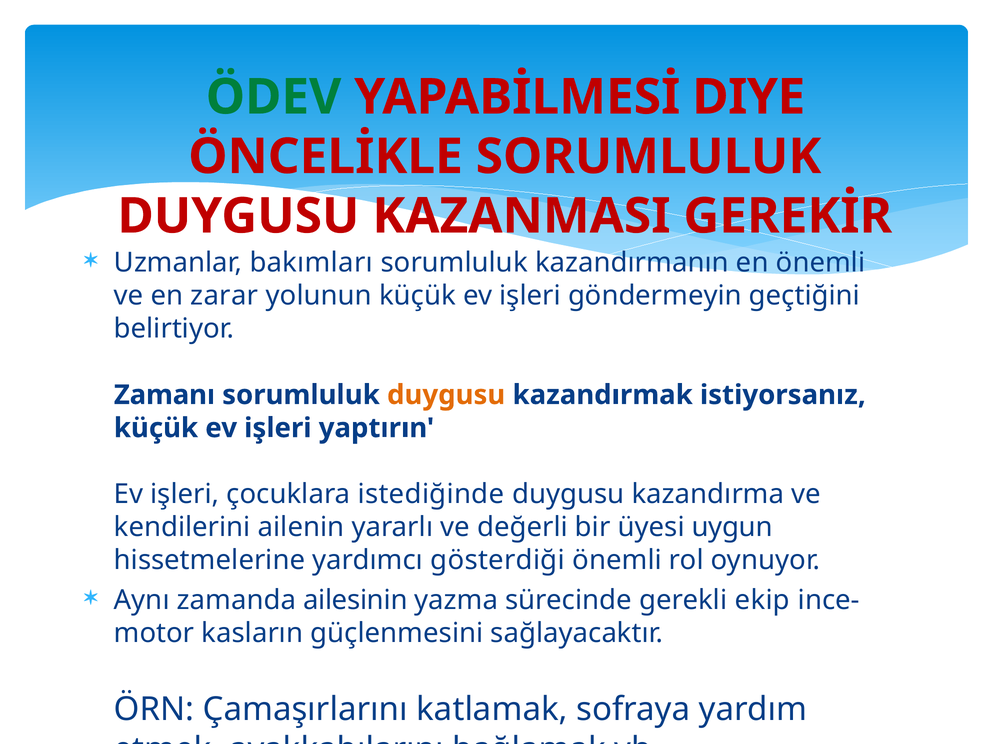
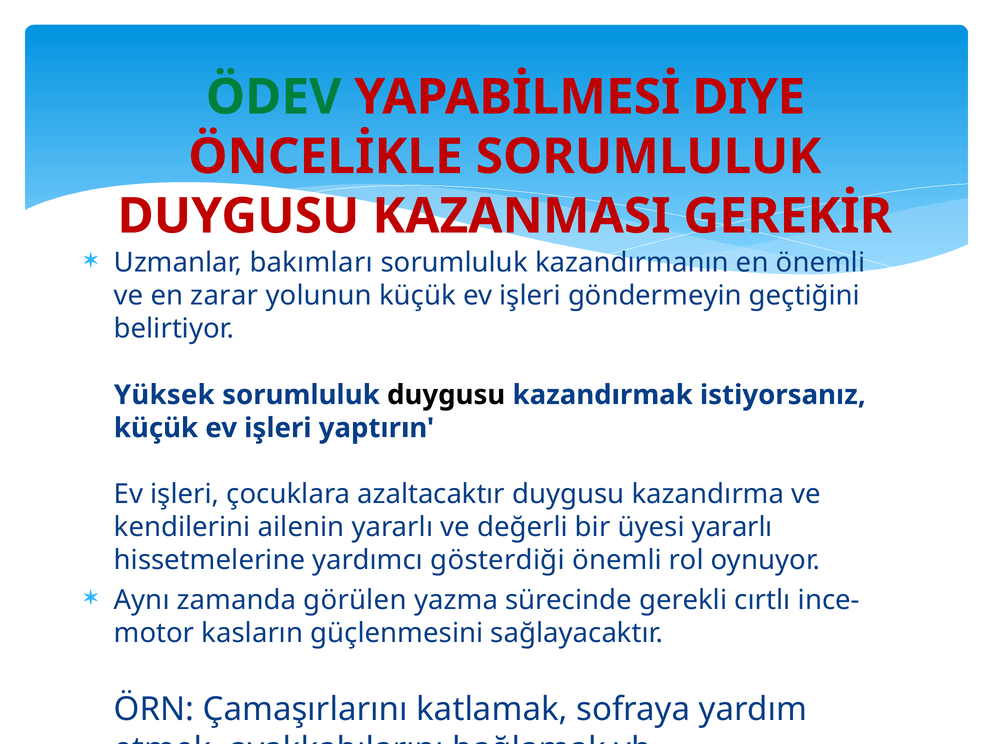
Zamanı: Zamanı -> Yüksek
duygusu at (446, 395) colour: orange -> black
istediğinde: istediğinde -> azaltacaktır
üyesi uygun: uygun -> yararlı
ailesinin: ailesinin -> görülen
ekip: ekip -> cırtlı
